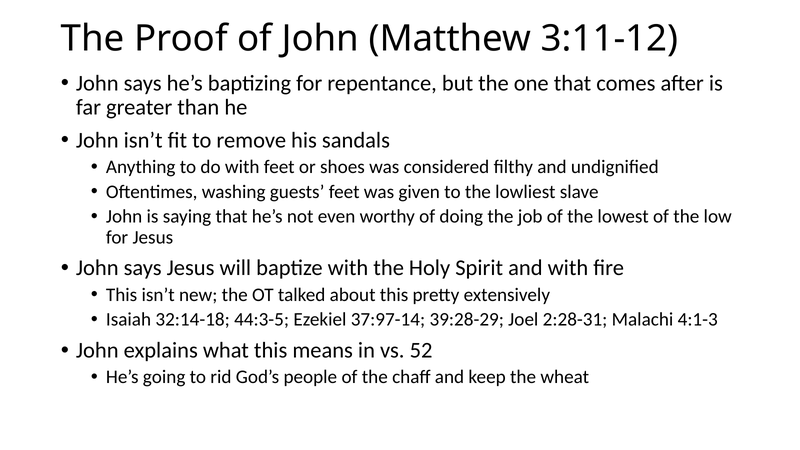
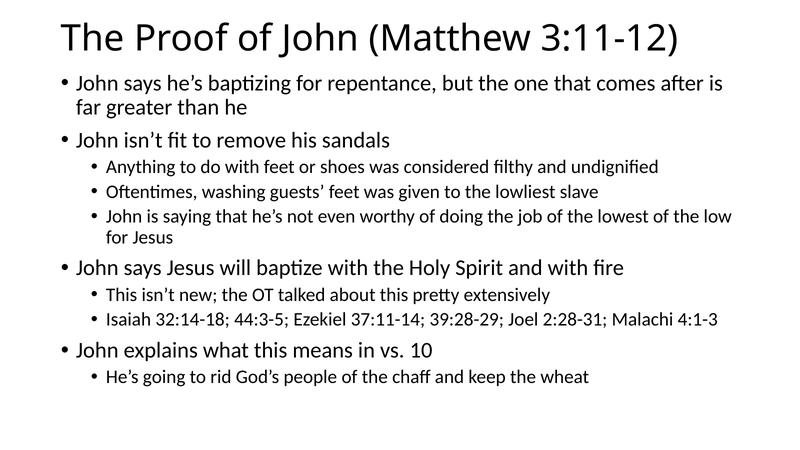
37:97-14: 37:97-14 -> 37:11-14
52: 52 -> 10
